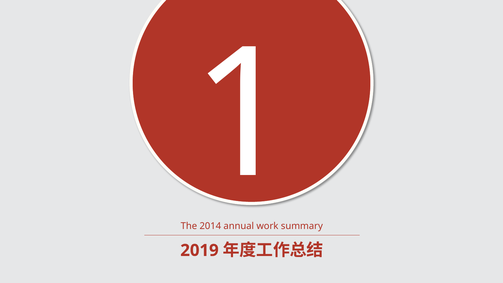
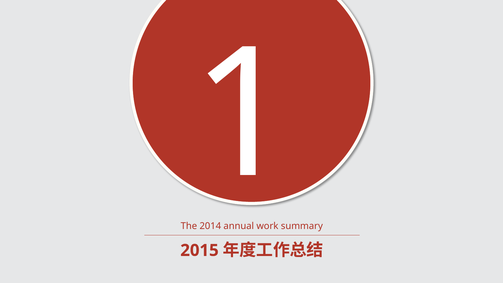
2019: 2019 -> 2015
